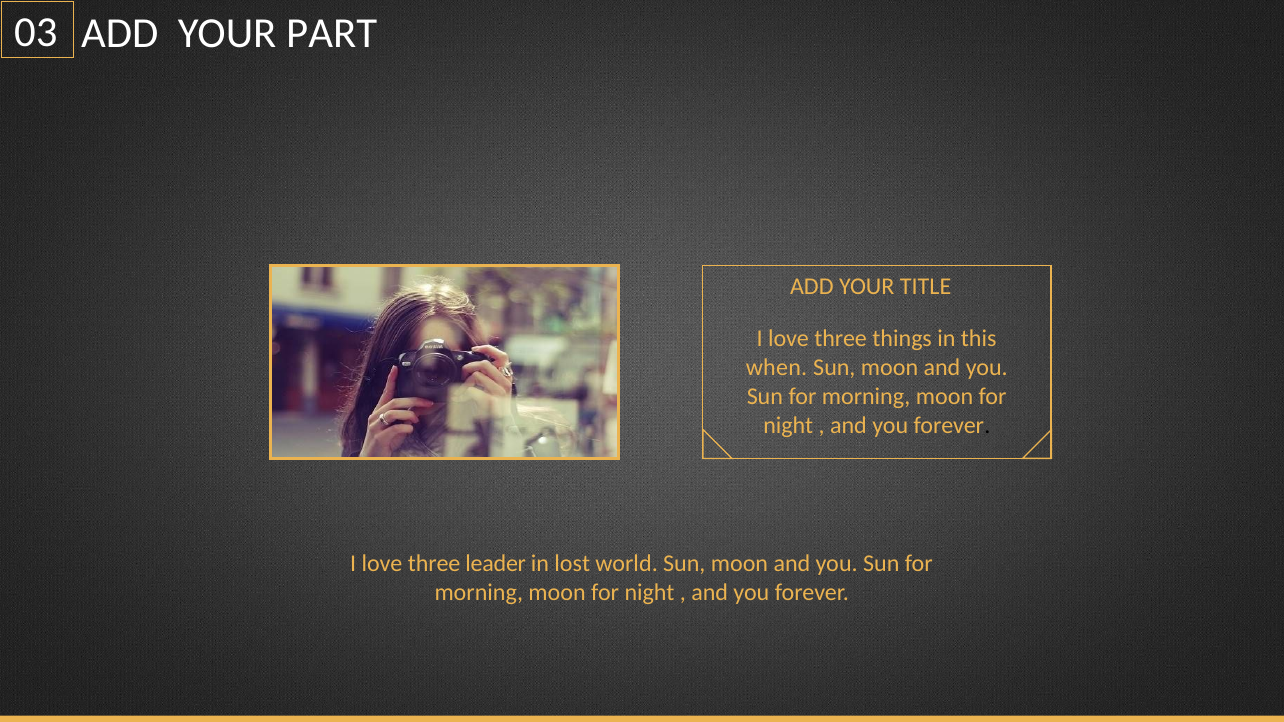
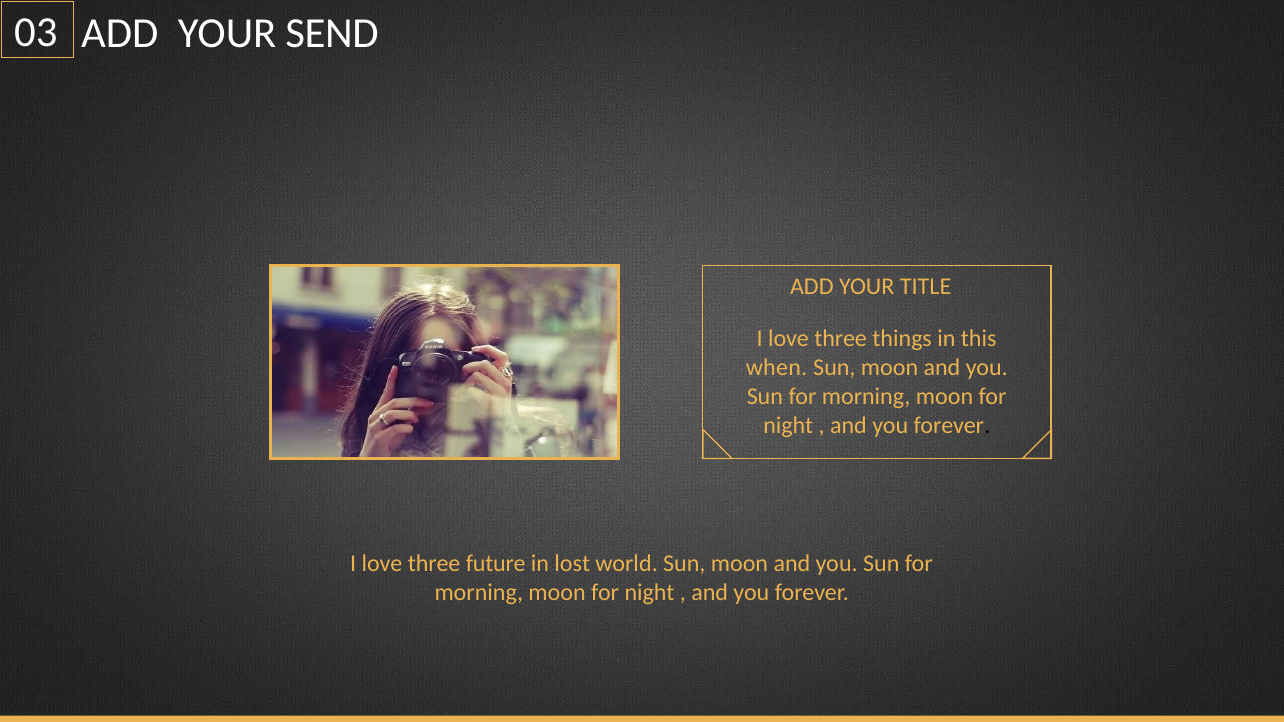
PART: PART -> SEND
leader: leader -> future
